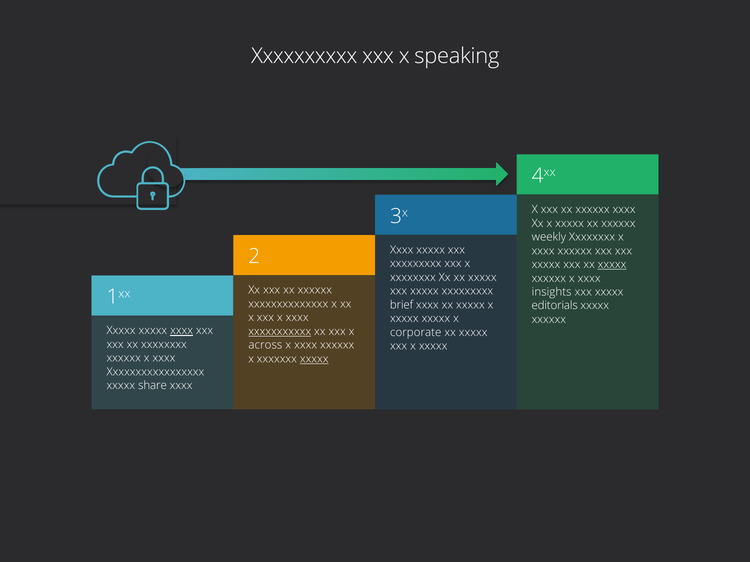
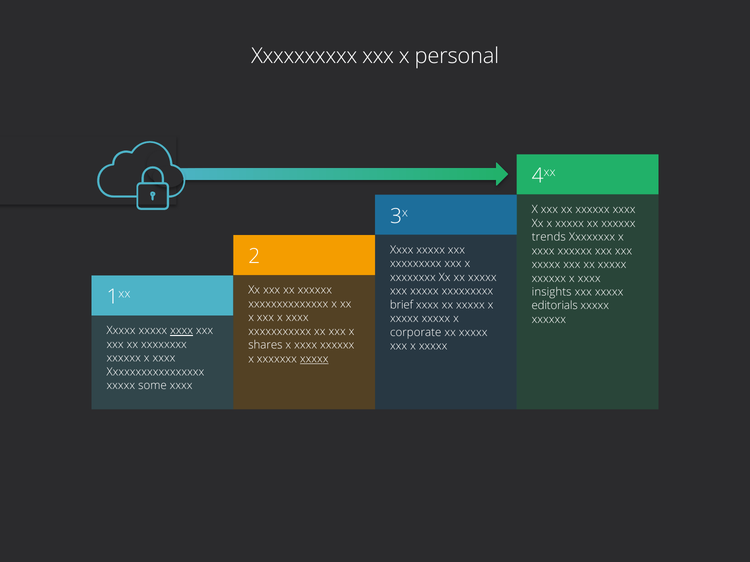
speaking: speaking -> personal
weekly: weekly -> trends
xxxxx at (612, 265) underline: present -> none
xxxxxxxxxxx underline: present -> none
across: across -> shares
share: share -> some
